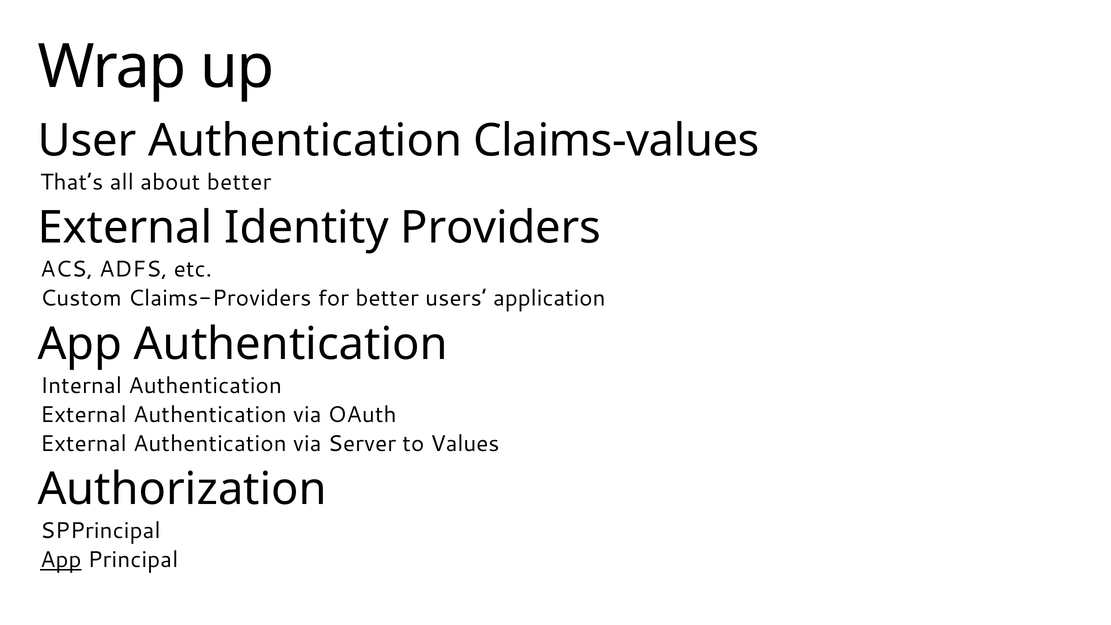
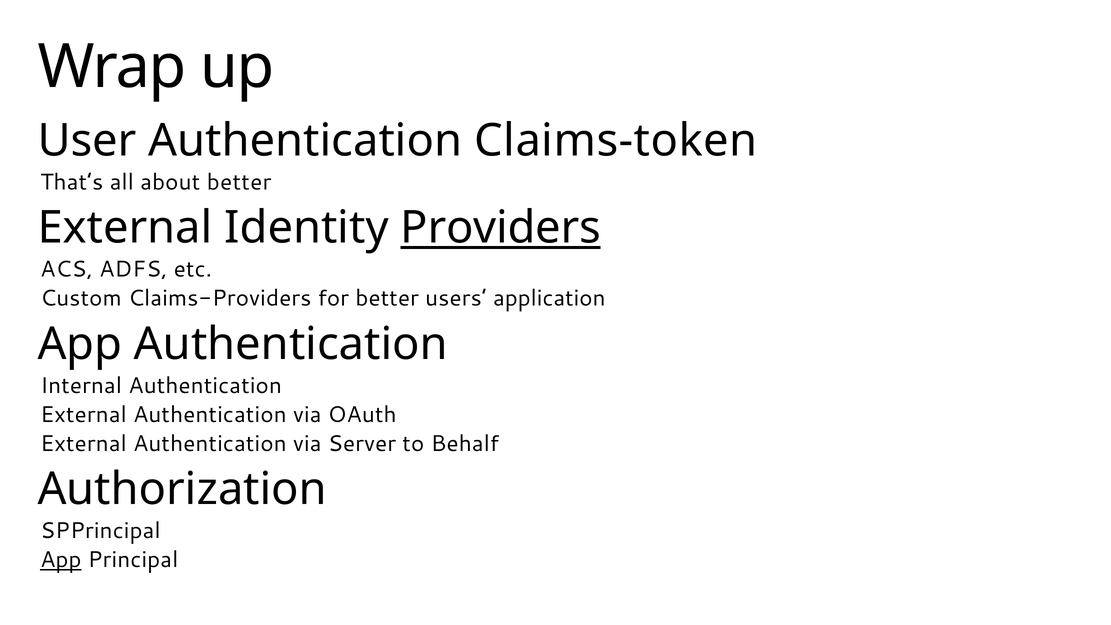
Claims-values: Claims-values -> Claims-token
Providers underline: none -> present
Values: Values -> Behalf
